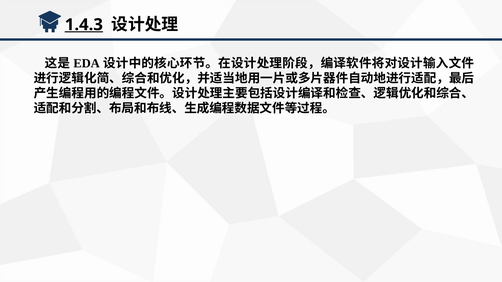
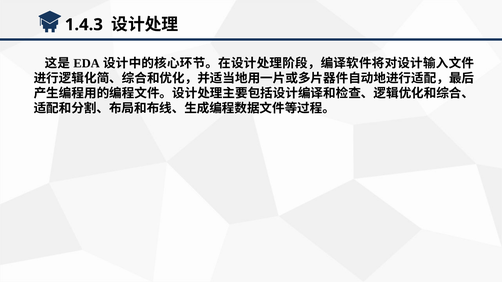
1.4.3 underline: present -> none
